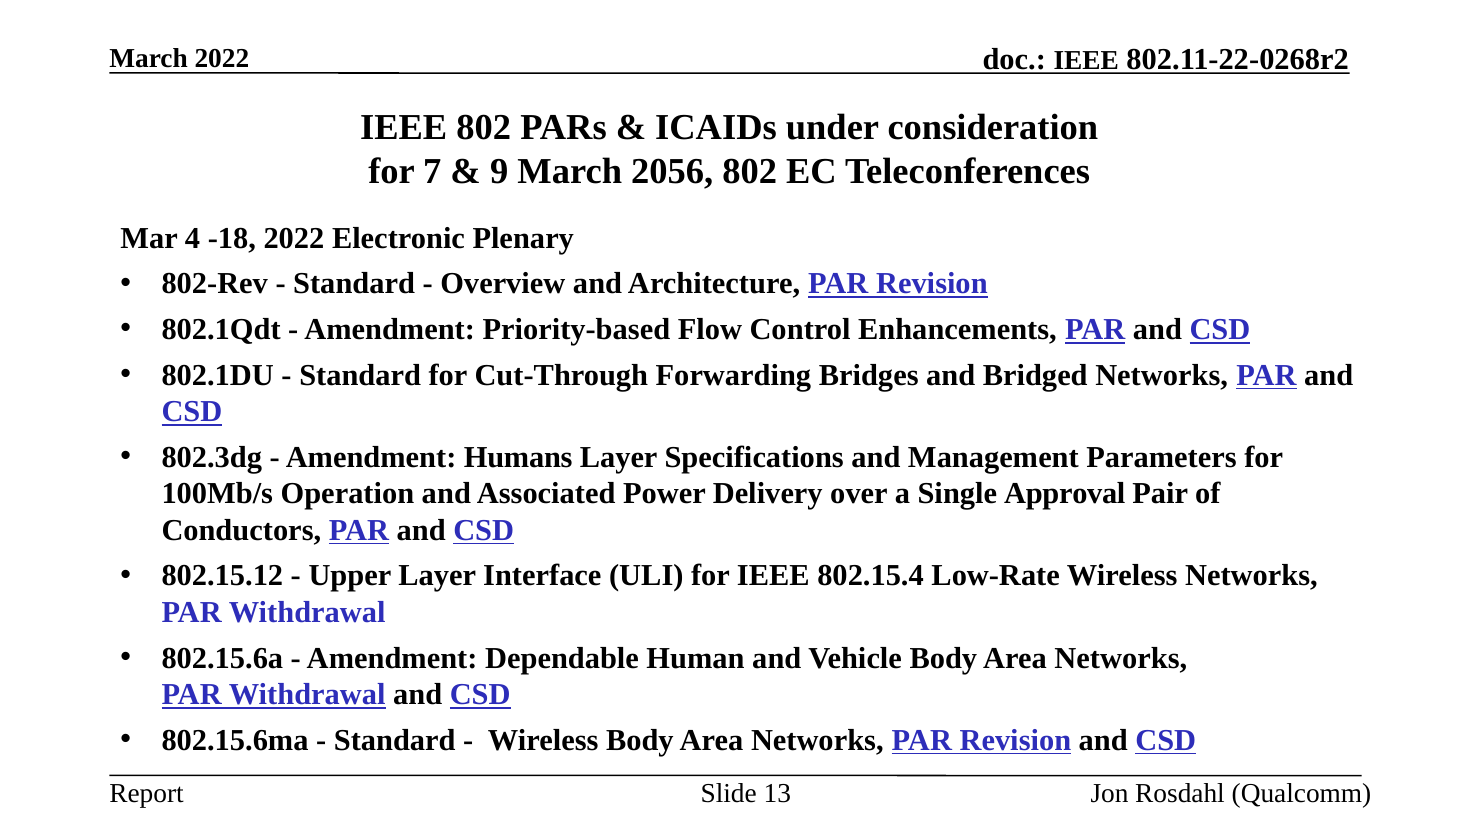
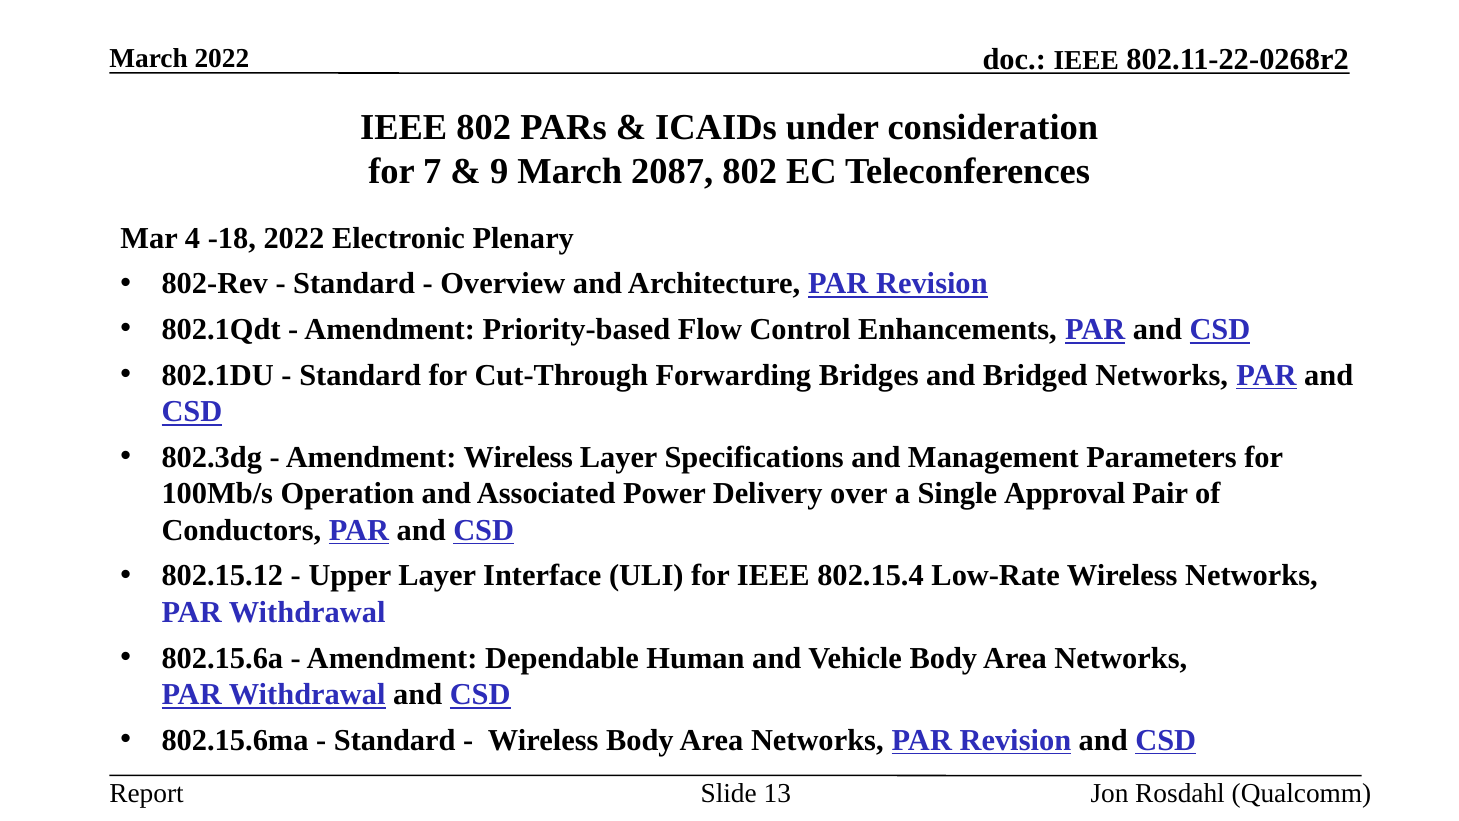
2056: 2056 -> 2087
Amendment Humans: Humans -> Wireless
